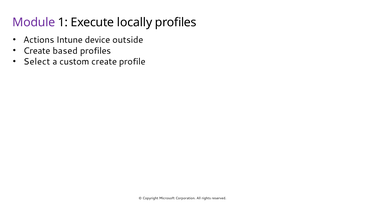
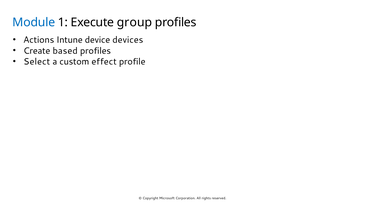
Module colour: purple -> blue
locally: locally -> group
outside: outside -> devices
custom create: create -> effect
